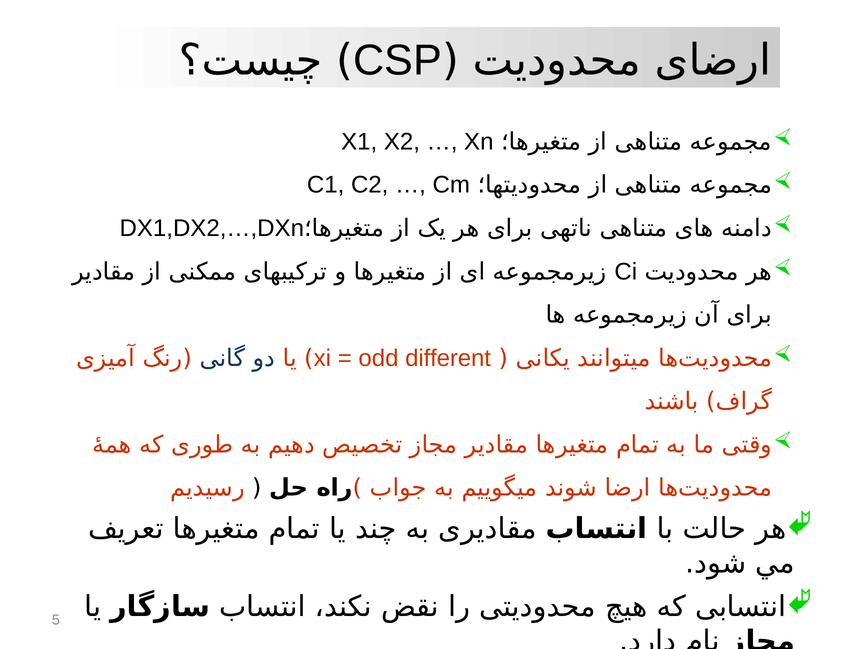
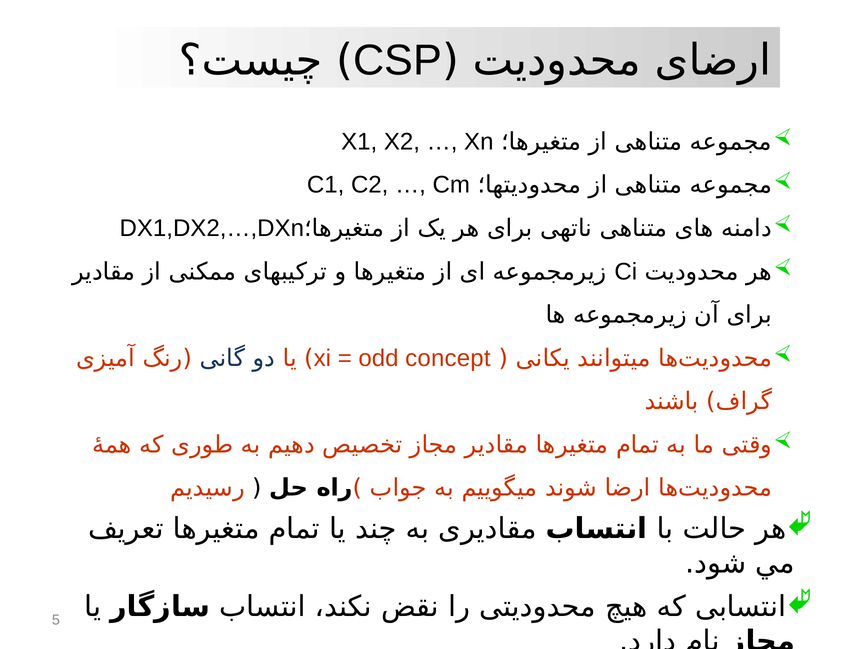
different: different -> concept
